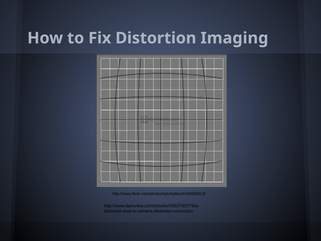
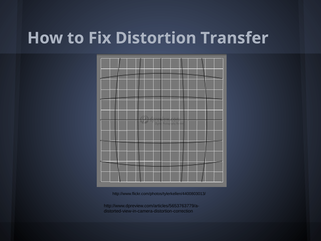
Imaging: Imaging -> Transfer
